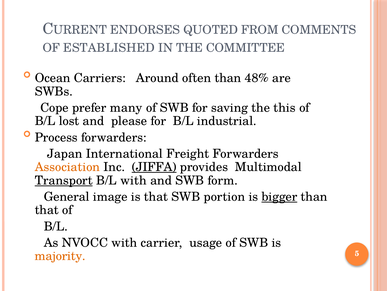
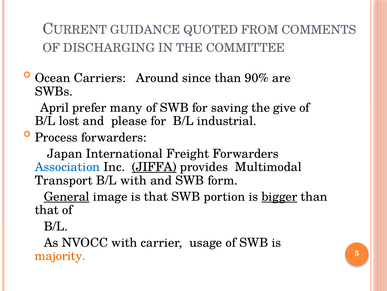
ENDORSES: ENDORSES -> GUIDANCE
ESTABLISHED: ESTABLISHED -> DISCHARGING
often: often -> since
48%: 48% -> 90%
Cope: Cope -> April
this: this -> give
Association colour: orange -> blue
Transport underline: present -> none
General underline: none -> present
